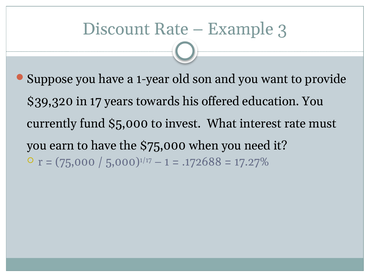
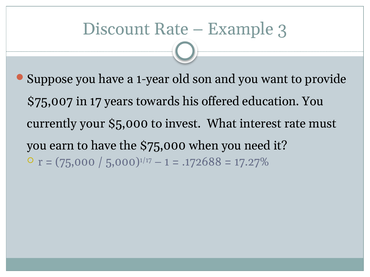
$39,320: $39,320 -> $75,007
fund: fund -> your
